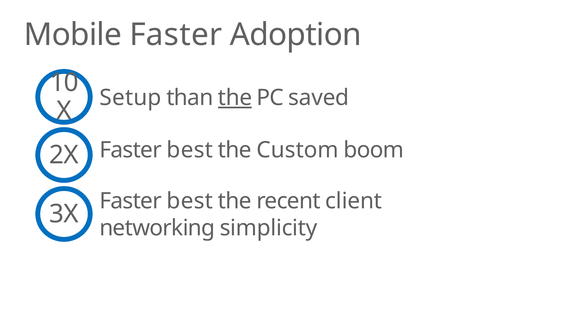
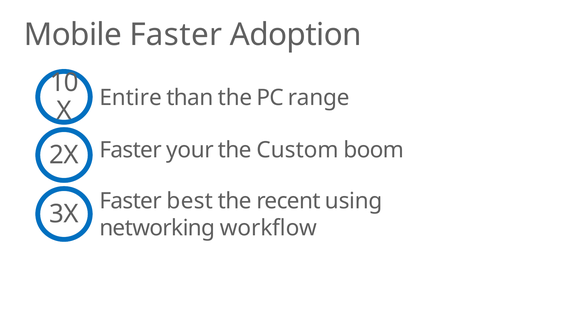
Setup: Setup -> Entire
the at (235, 98) underline: present -> none
saved: saved -> range
best at (190, 150): best -> your
client: client -> using
simplicity: simplicity -> workflow
